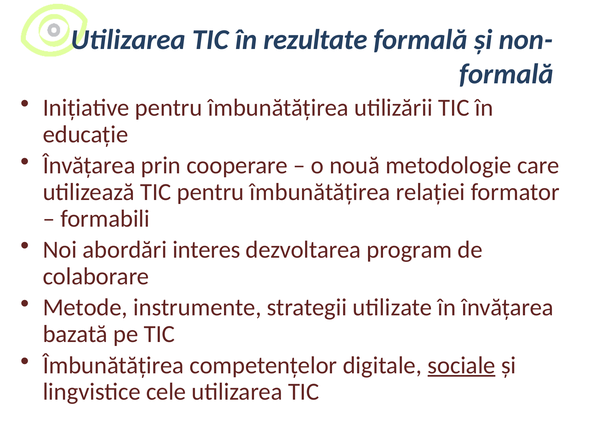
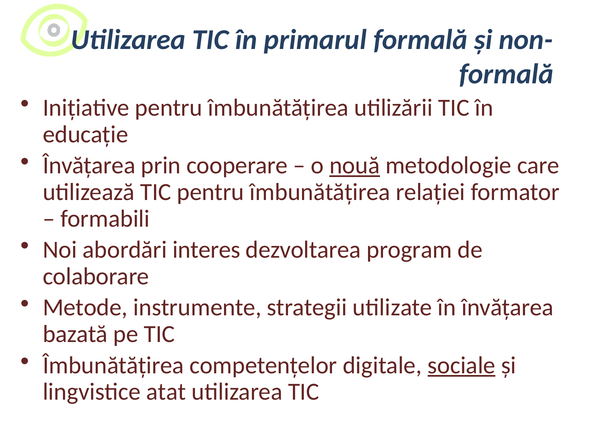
rezultate: rezultate -> primarul
nouă underline: none -> present
cele: cele -> atat
